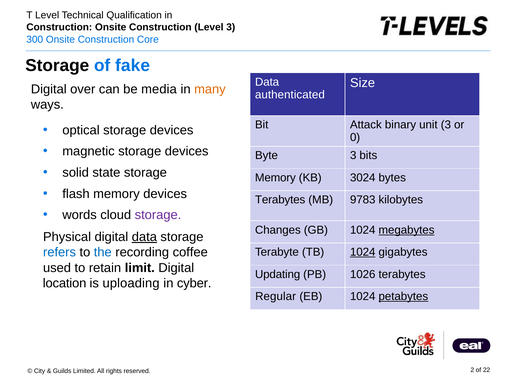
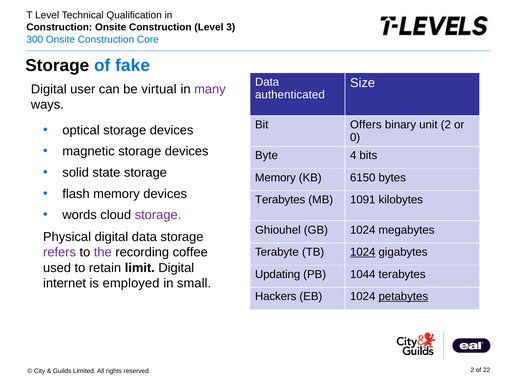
over: over -> user
media: media -> virtual
many colour: orange -> purple
Attack: Attack -> Offers
unit 3: 3 -> 2
Byte 3: 3 -> 4
3024: 3024 -> 6150
9783: 9783 -> 1091
Changes: Changes -> Ghiouhel
megabytes underline: present -> none
data at (144, 237) underline: present -> none
refers colour: blue -> purple
the colour: blue -> purple
1026: 1026 -> 1044
location: location -> internet
uploading: uploading -> employed
cyber: cyber -> small
Regular: Regular -> Hackers
